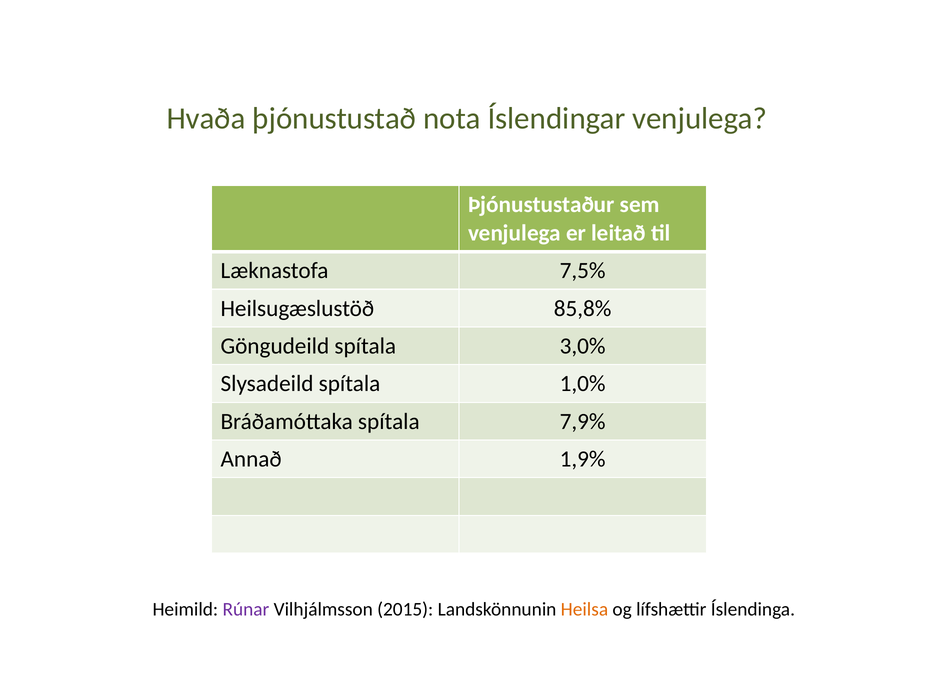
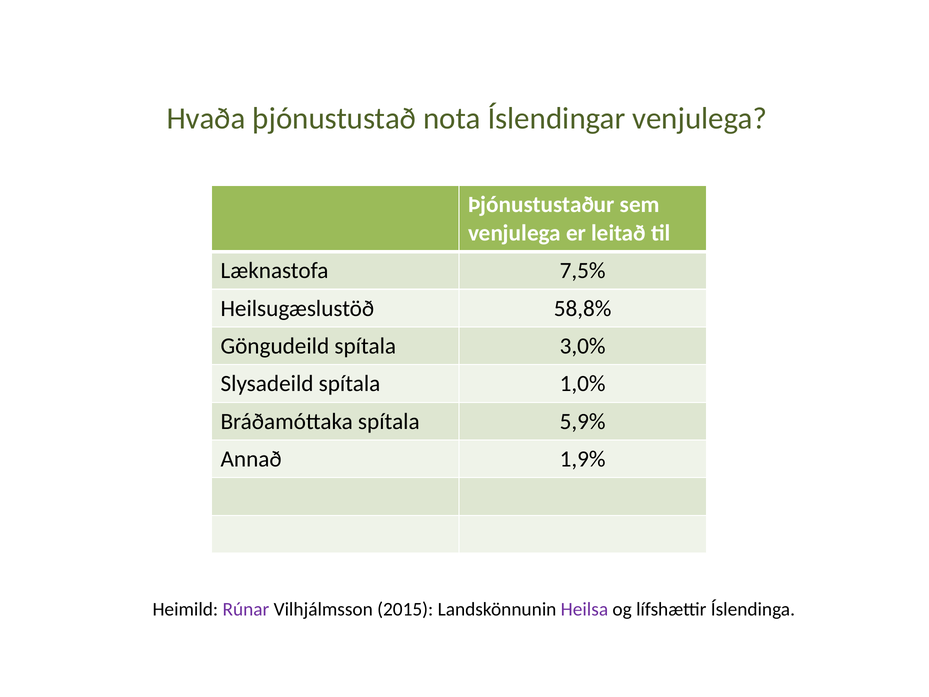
85,8%: 85,8% -> 58,8%
7,9%: 7,9% -> 5,9%
Heilsa colour: orange -> purple
